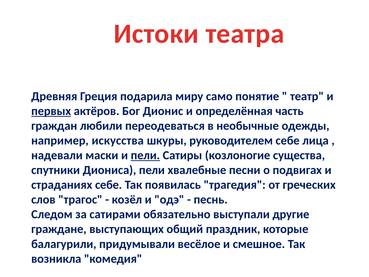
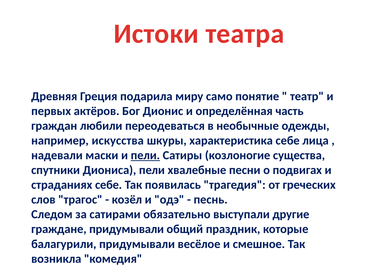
первых underline: present -> none
руководителем: руководителем -> характеристика
граждане выступающих: выступающих -> придумывали
